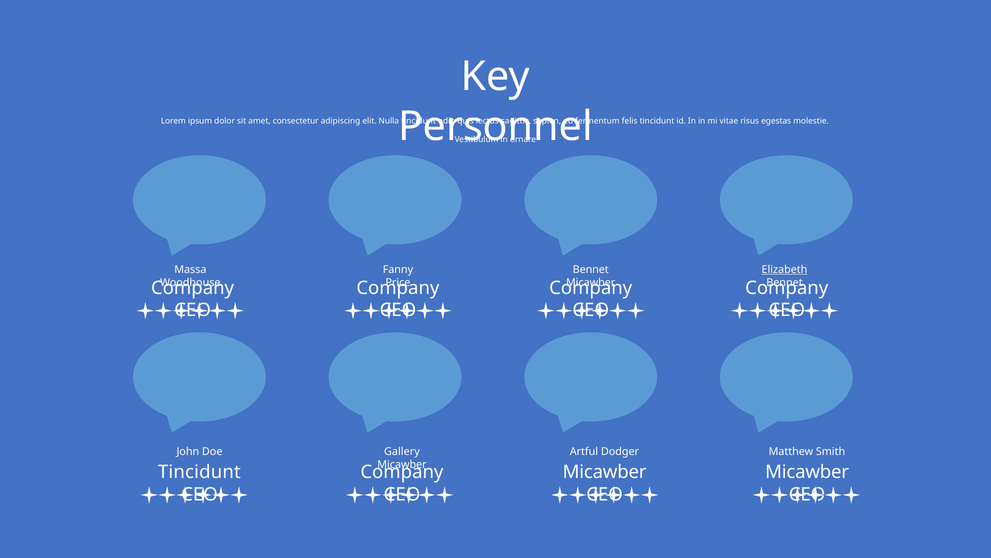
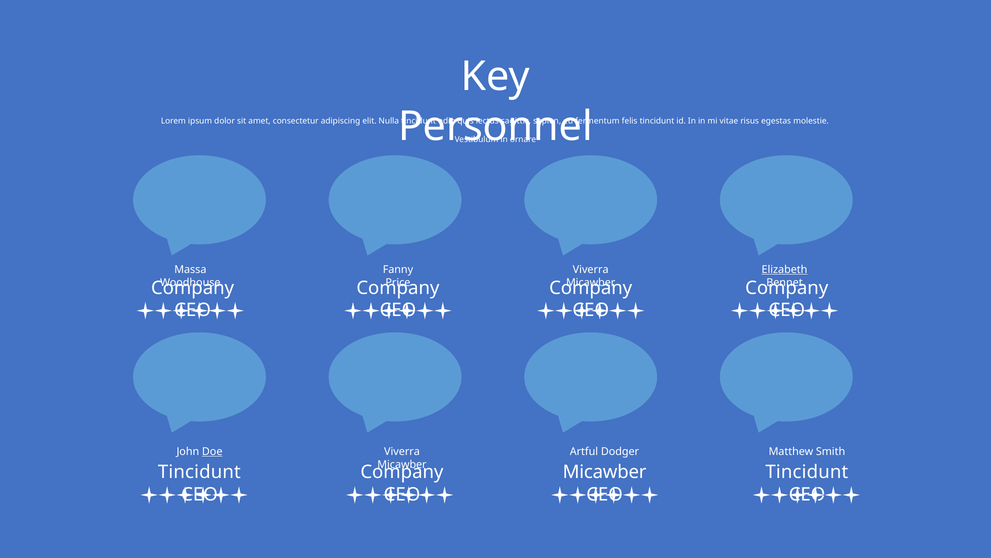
Bennet at (591, 269): Bennet -> Viverra
Doe underline: none -> present
Gallery at (402, 451): Gallery -> Viverra
Micawber at (807, 472): Micawber -> Tincidunt
